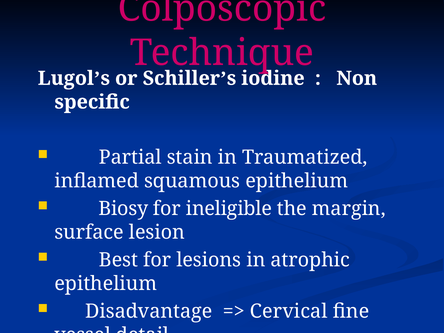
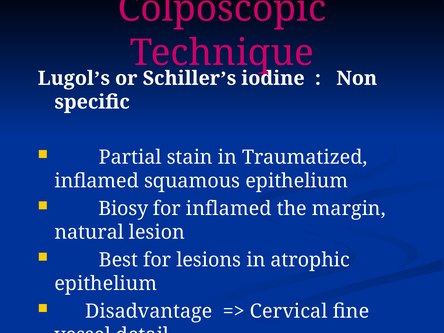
for ineligible: ineligible -> inflamed
surface: surface -> natural
